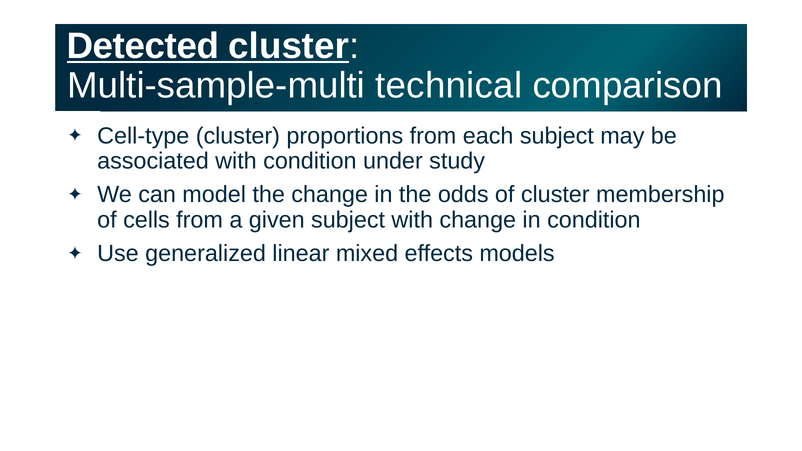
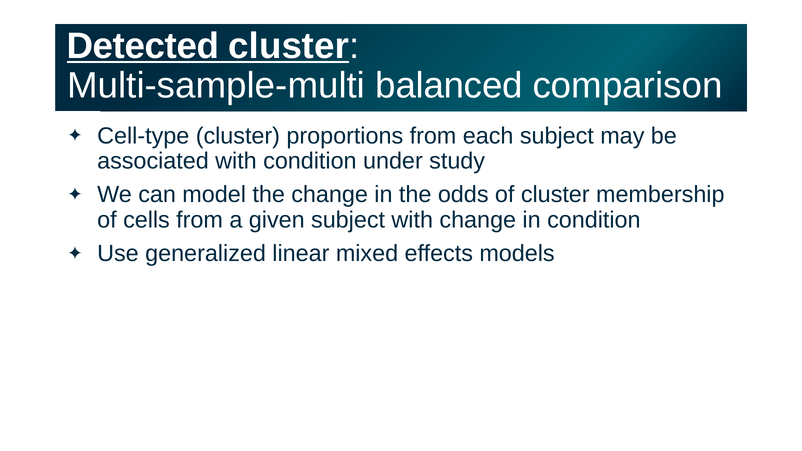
technical: technical -> balanced
